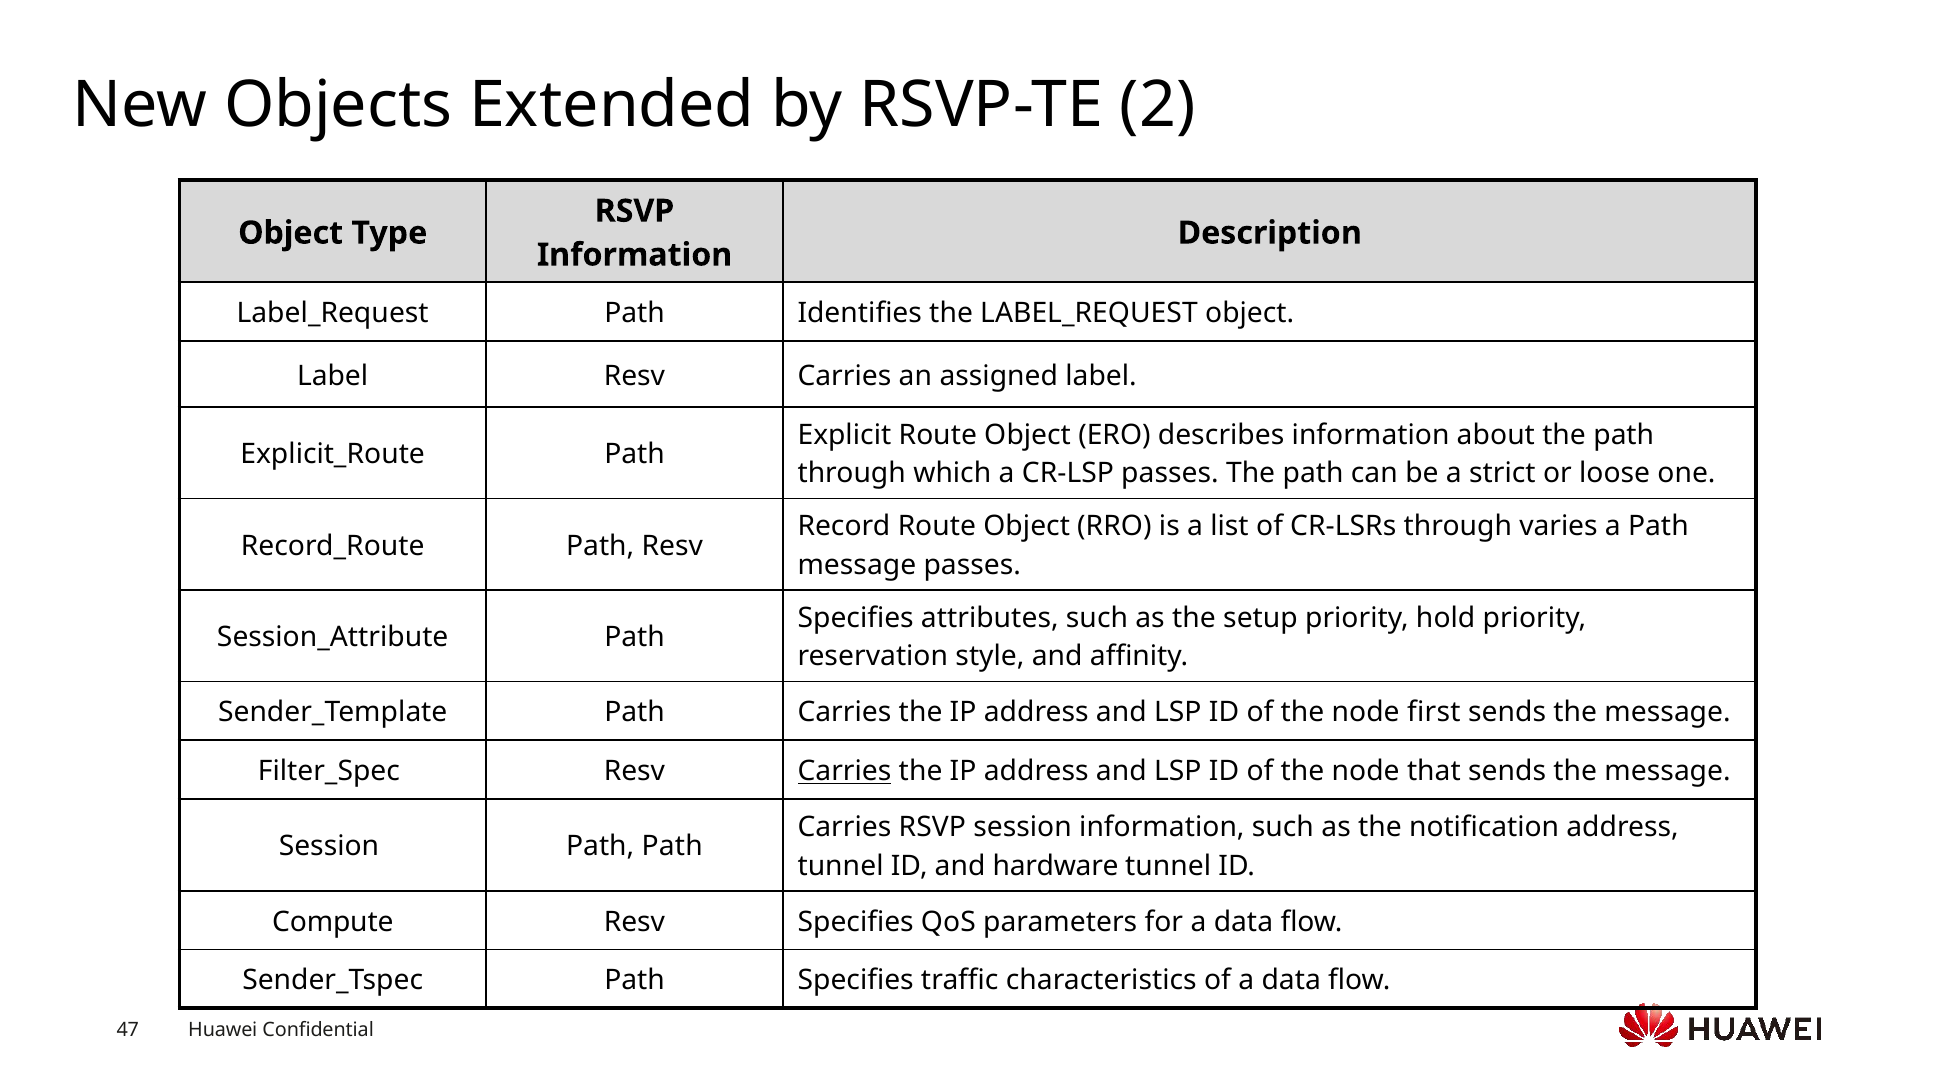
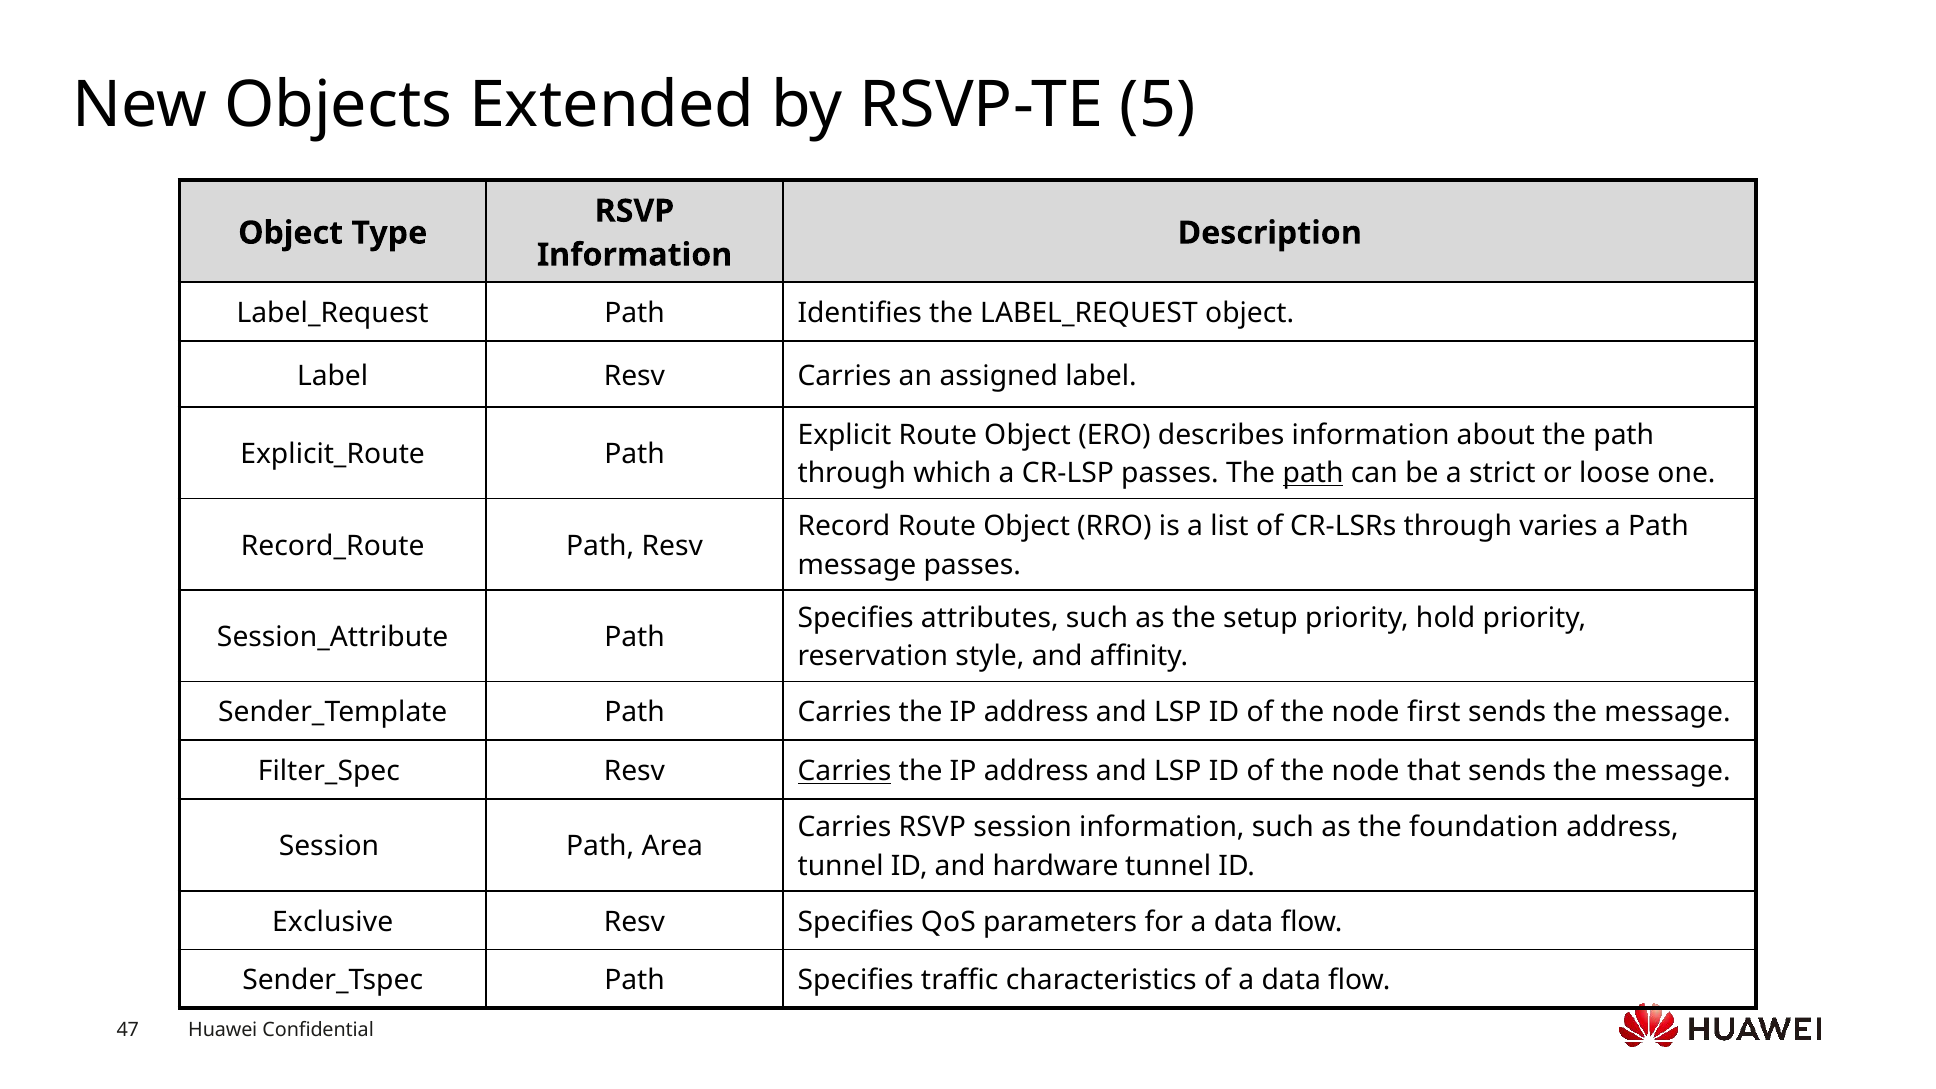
2: 2 -> 5
path at (1313, 473) underline: none -> present
notification: notification -> foundation
Path Path: Path -> Area
Compute: Compute -> Exclusive
